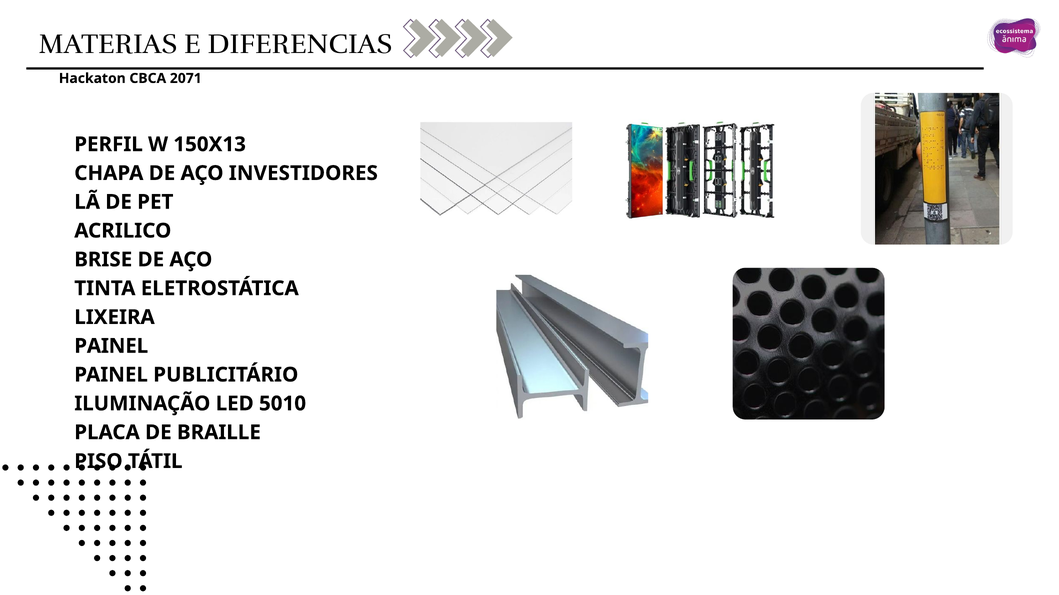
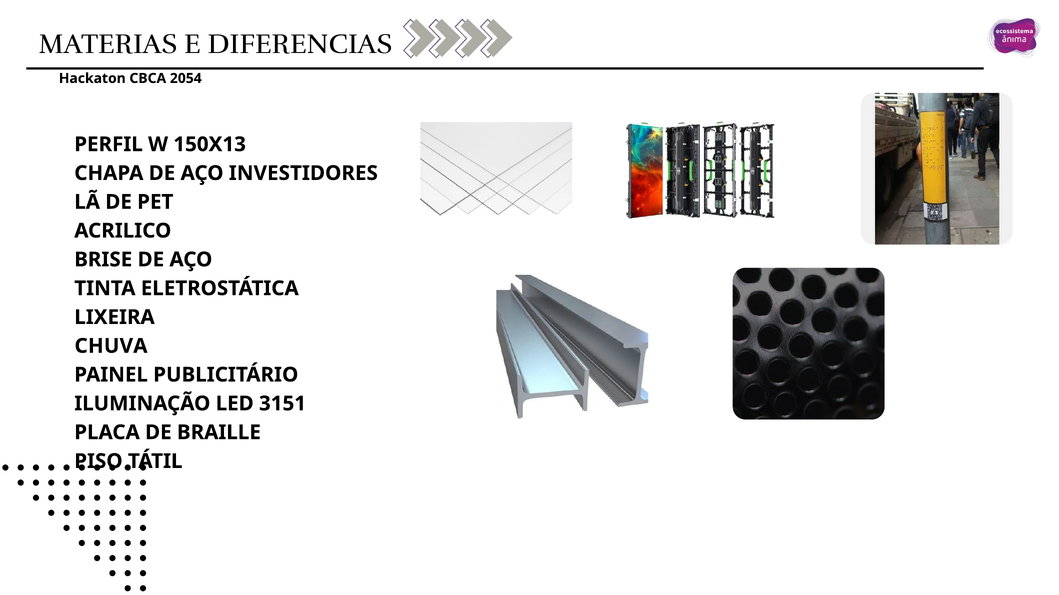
2071: 2071 -> 2054
PAINEL at (111, 346): PAINEL -> CHUVA
5010: 5010 -> 3151
